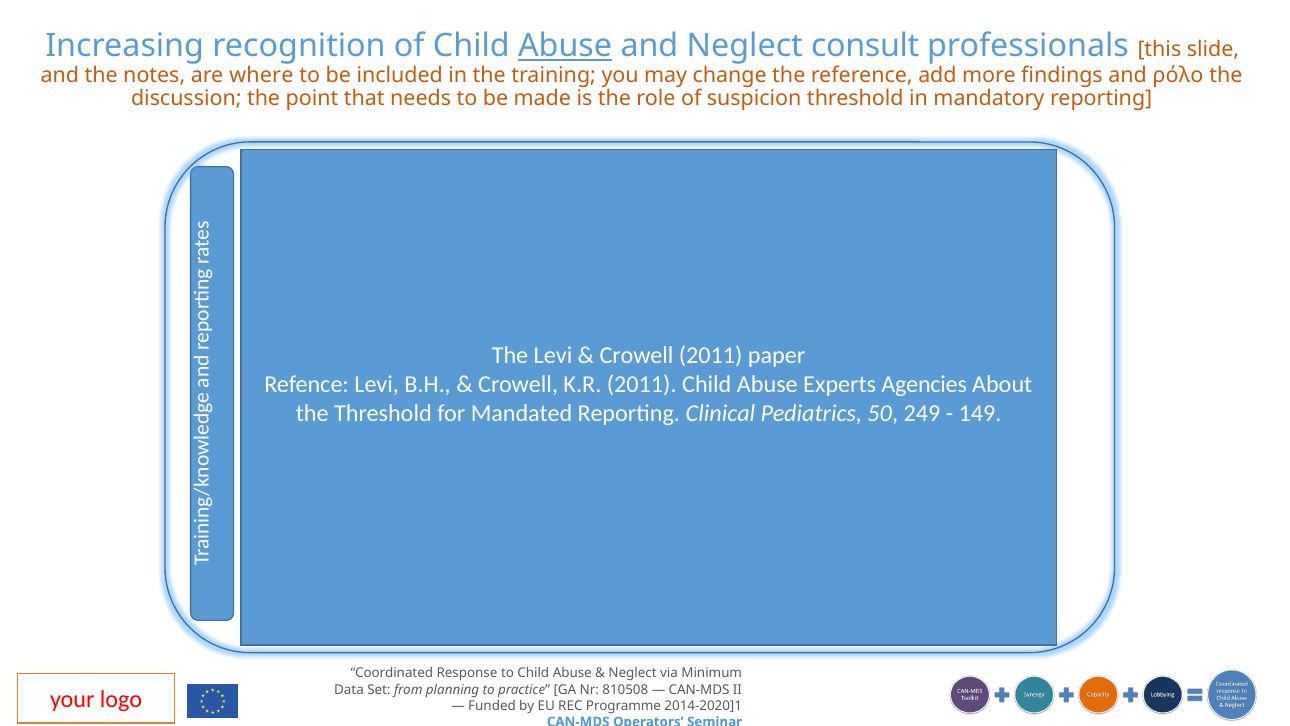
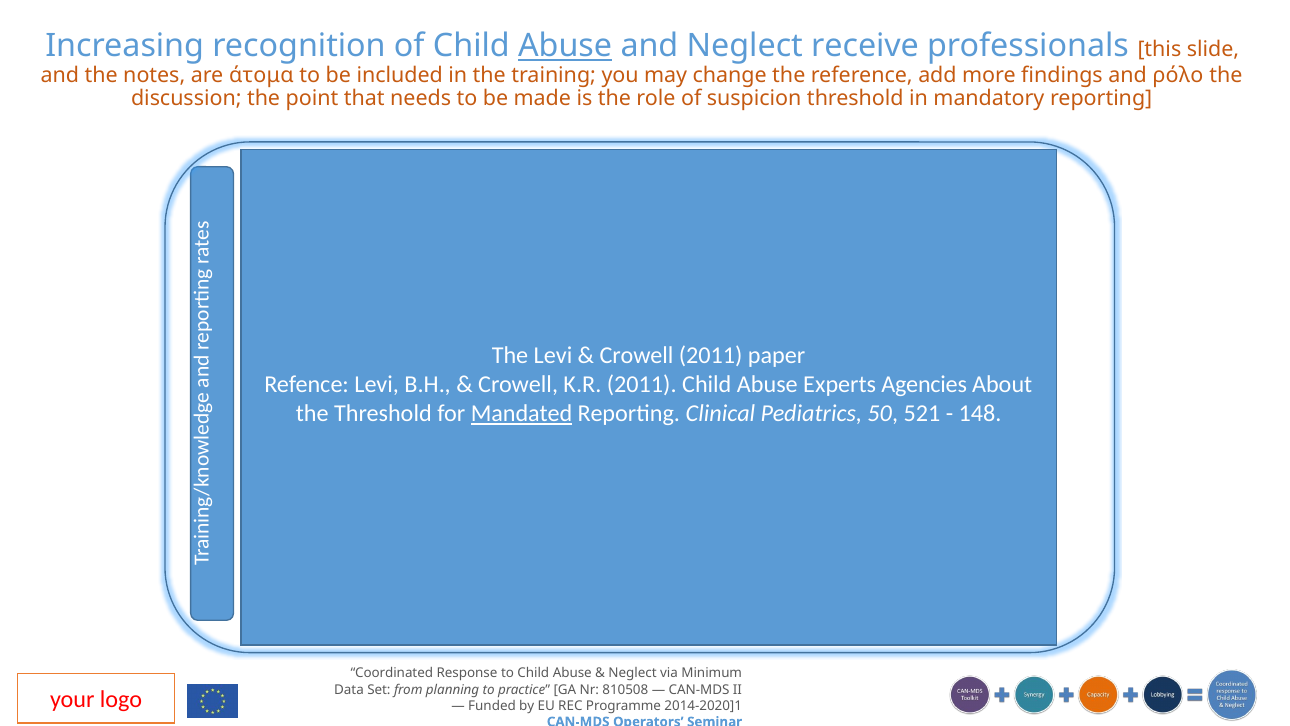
consult: consult -> receive
where: where -> άτομα
Mandated underline: none -> present
249: 249 -> 521
149: 149 -> 148
